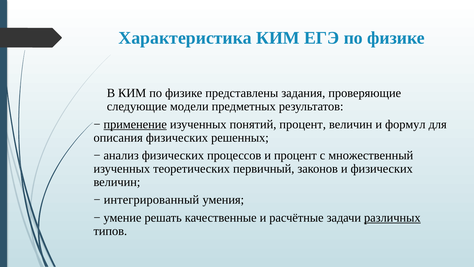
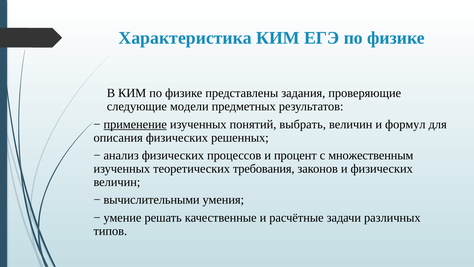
понятий процент: процент -> выбрать
множественный: множественный -> множественным
первичный: первичный -> требования
интегрированный: интегрированный -> вычислительными
различных underline: present -> none
